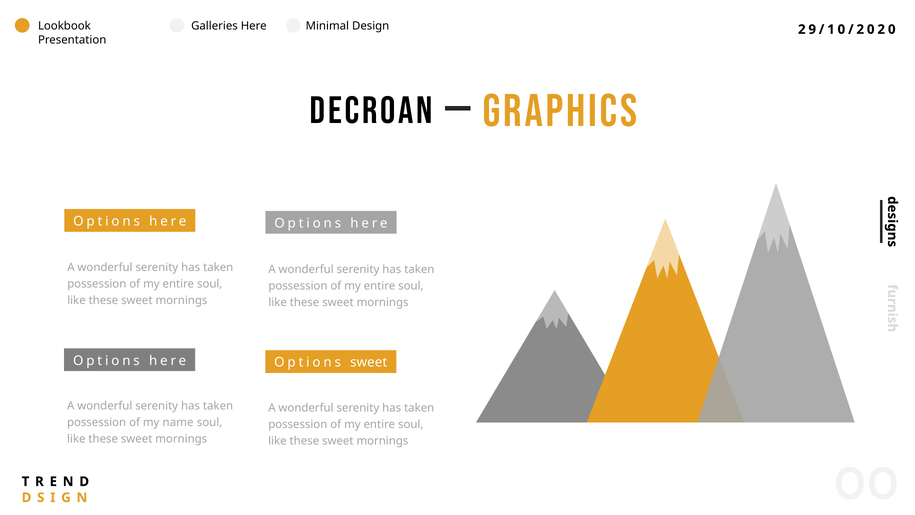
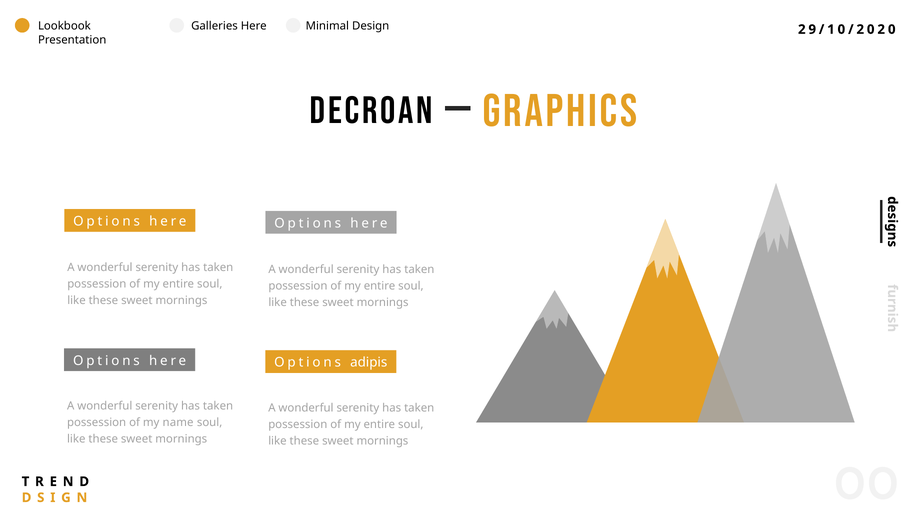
Options sweet: sweet -> adipis
